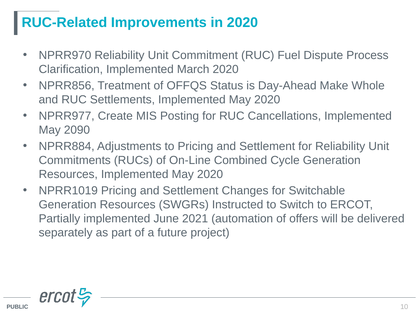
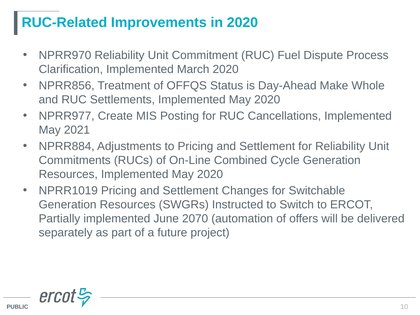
2090: 2090 -> 2021
2021: 2021 -> 2070
